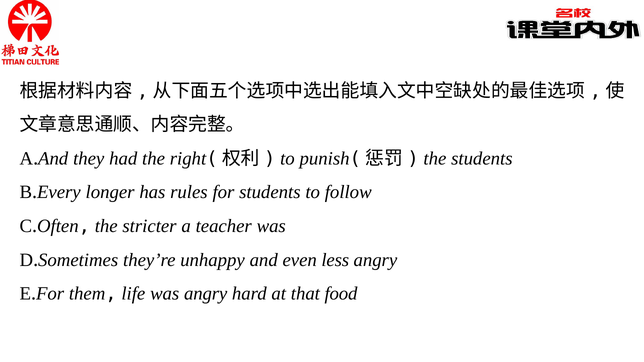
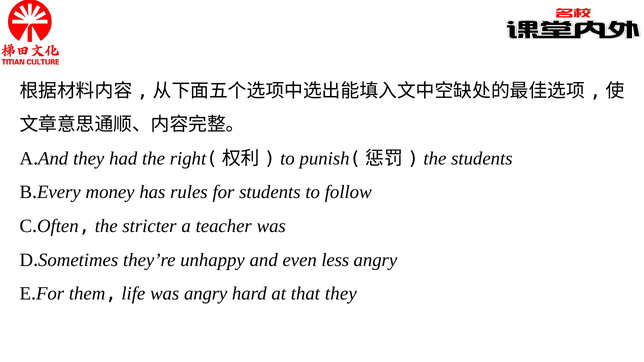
longer: longer -> money
that food: food -> they
